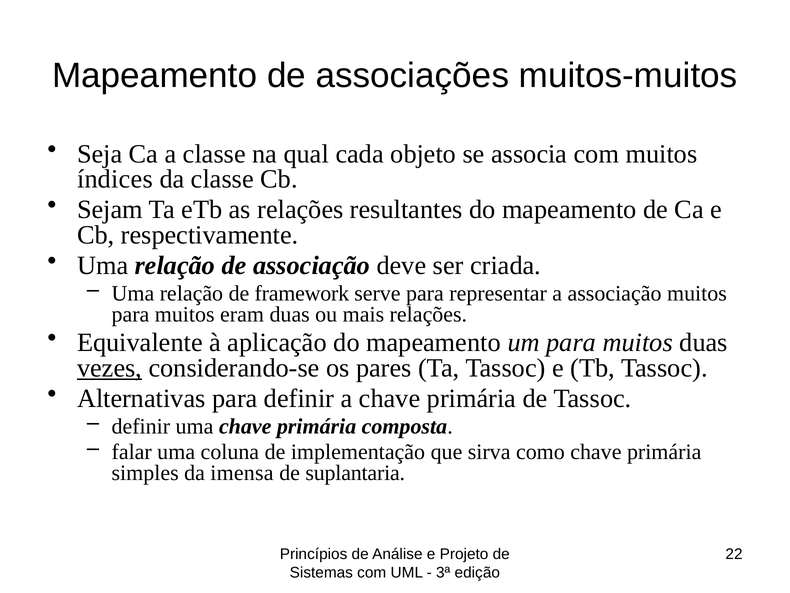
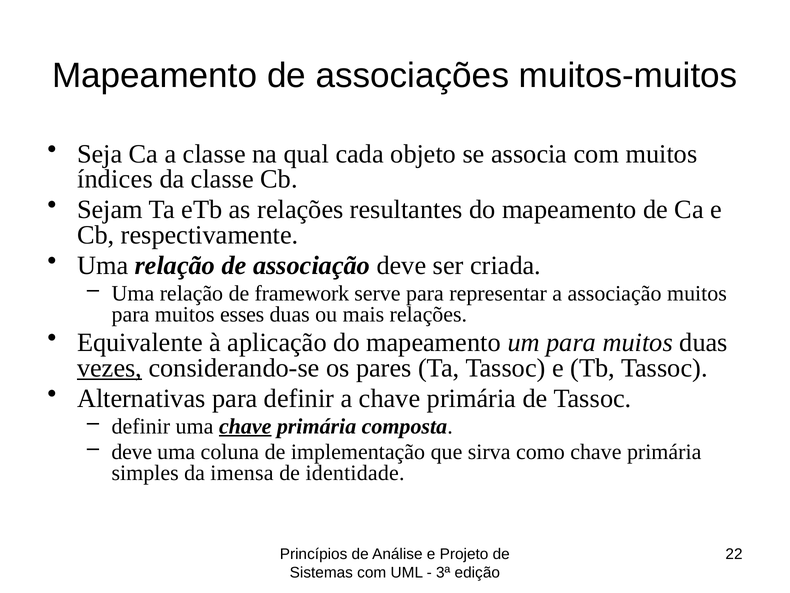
eram: eram -> esses
chave at (245, 426) underline: none -> present
falar at (132, 452): falar -> deve
suplantaria: suplantaria -> identidade
